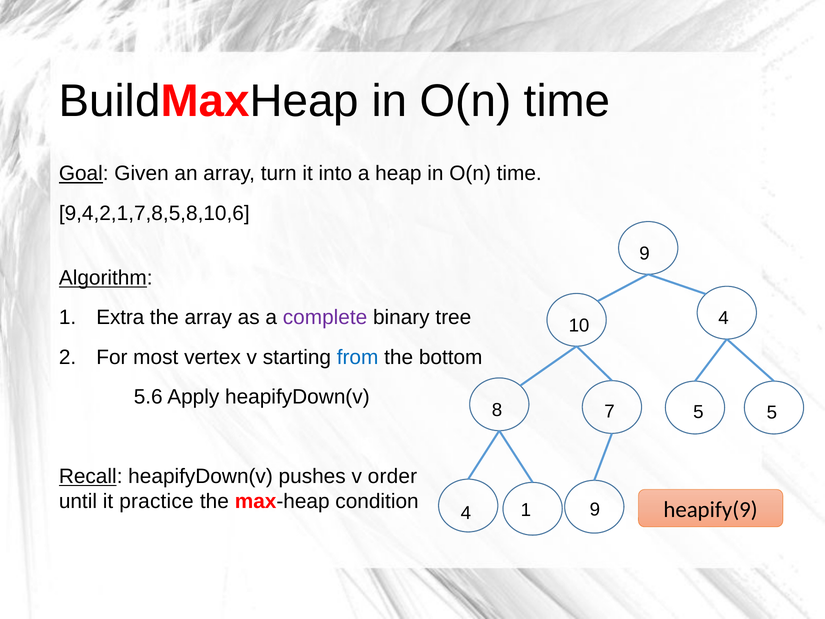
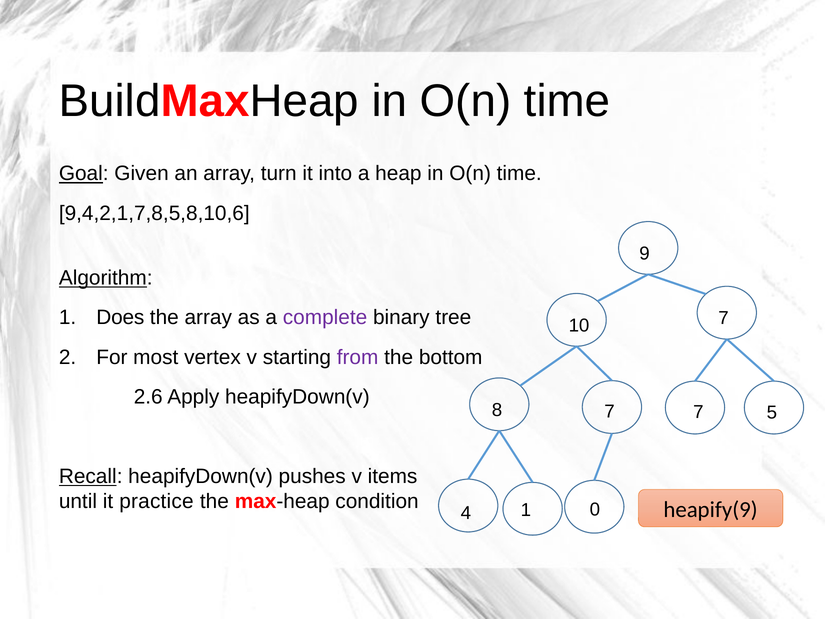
Extra: Extra -> Does
10 4: 4 -> 7
from colour: blue -> purple
5.6: 5.6 -> 2.6
7 5: 5 -> 7
order: order -> items
1 9: 9 -> 0
